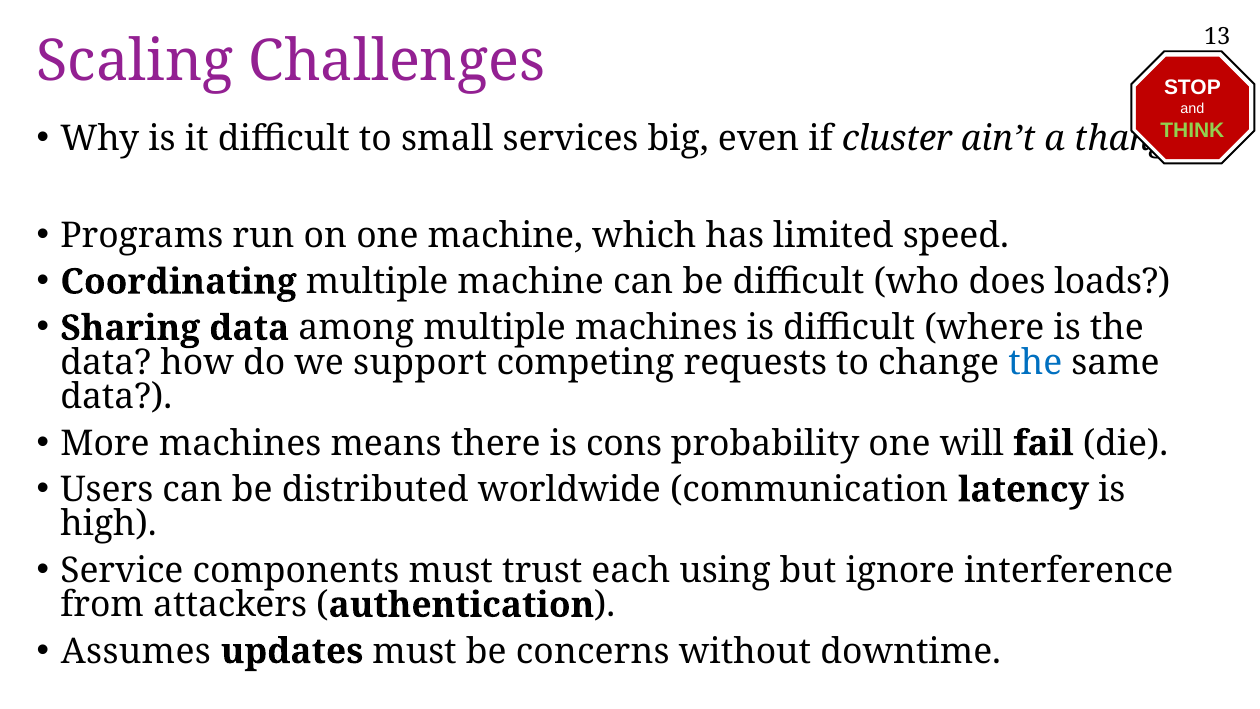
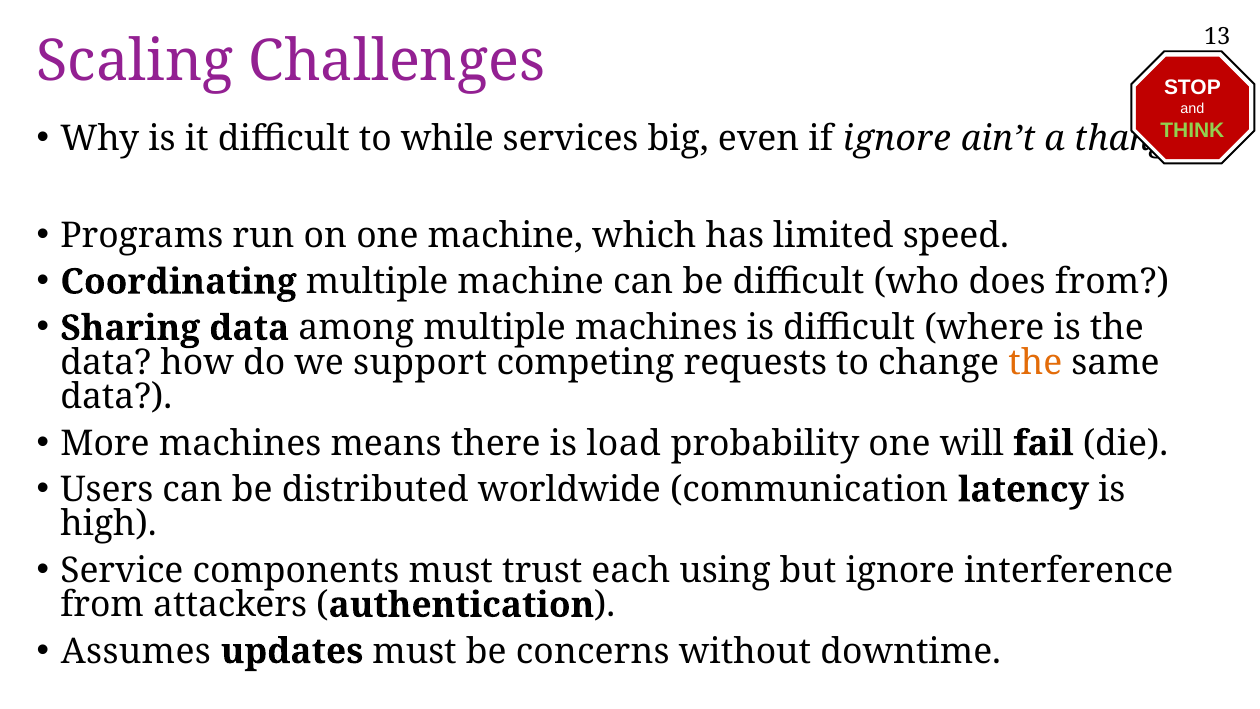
small: small -> while
if cluster: cluster -> ignore
does loads: loads -> from
the at (1035, 363) colour: blue -> orange
cons: cons -> load
